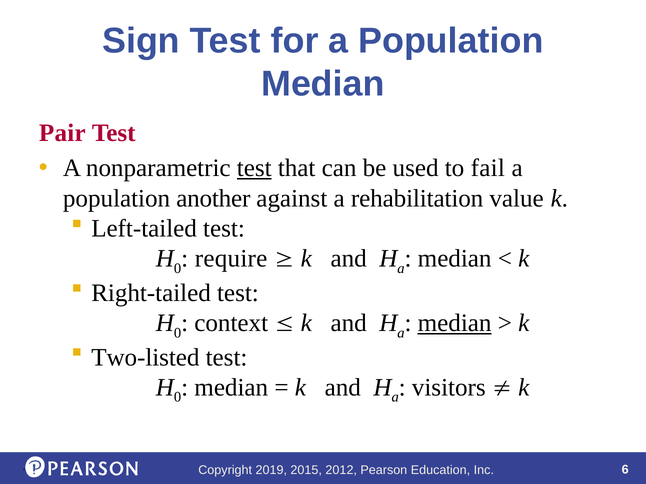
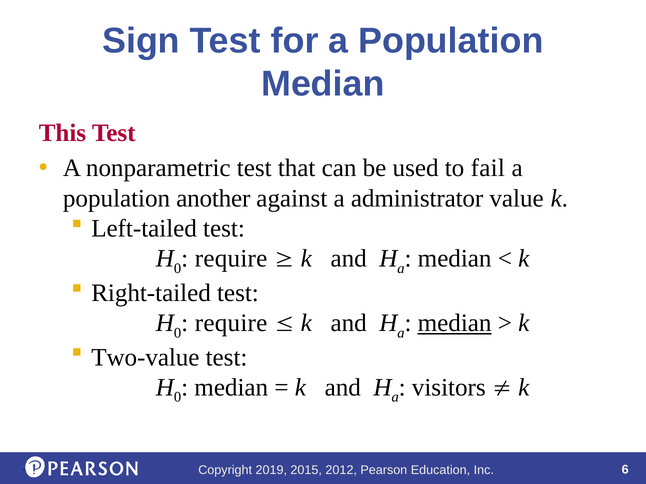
Pair: Pair -> This
test at (254, 168) underline: present -> none
rehabilitation: rehabilitation -> administrator
context at (231, 323): context -> require
Two-listed: Two-listed -> Two-value
